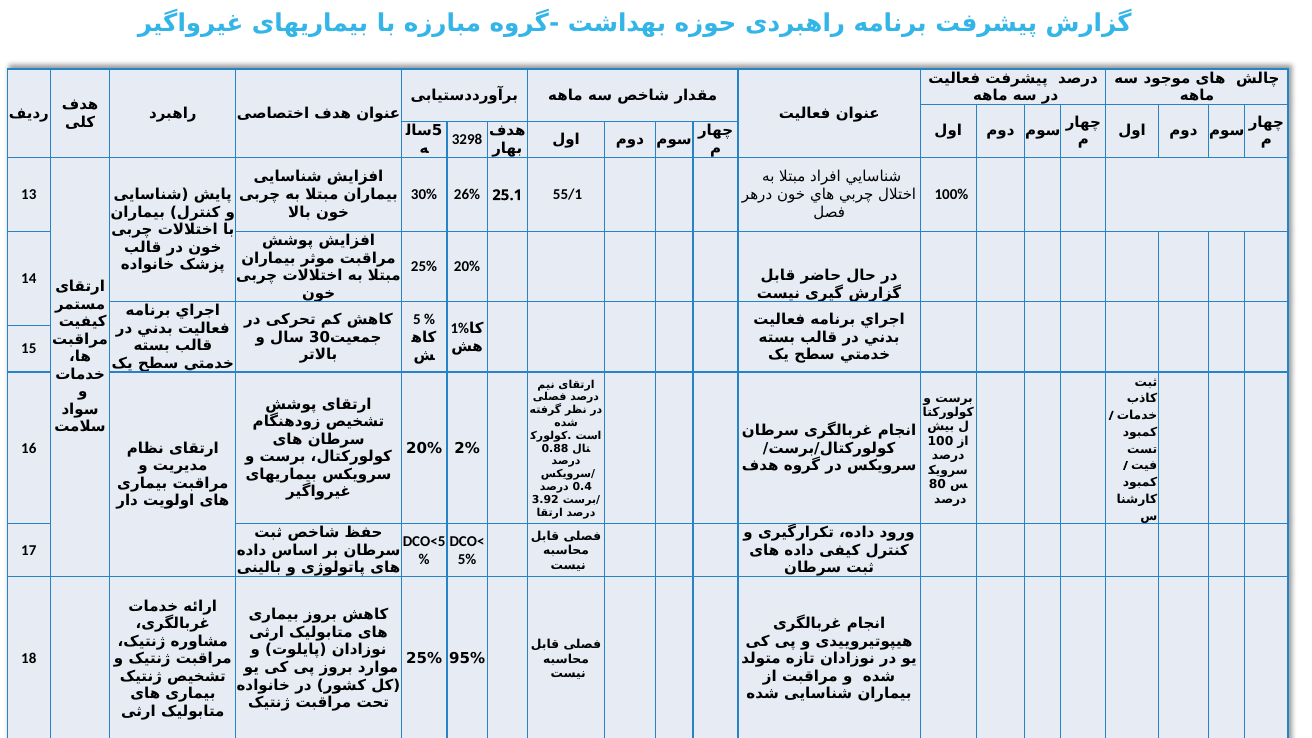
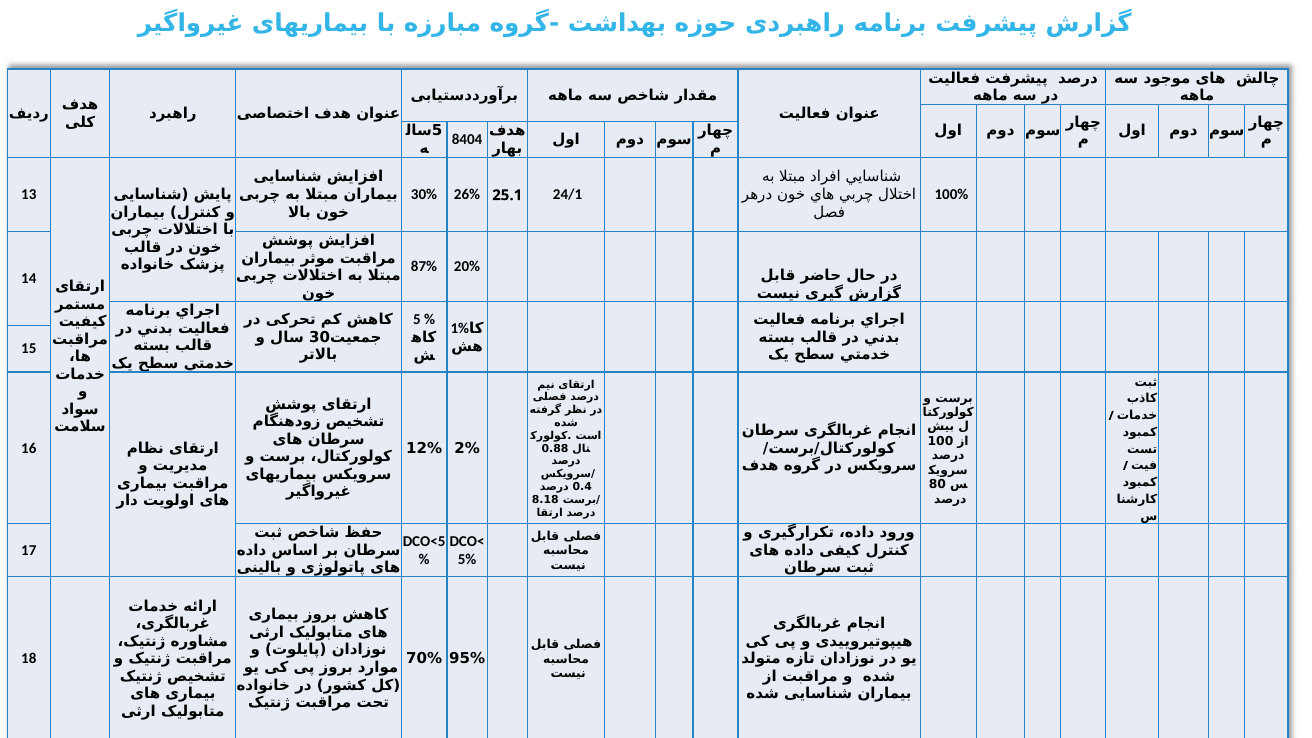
3298: 3298 -> 8404
55/1: 55/1 -> 24/1
25% at (424, 267): 25% -> 87%
20% at (424, 448): 20% -> 12%
3.92: 3.92 -> 8.18
25% at (424, 659): 25% -> 70%
